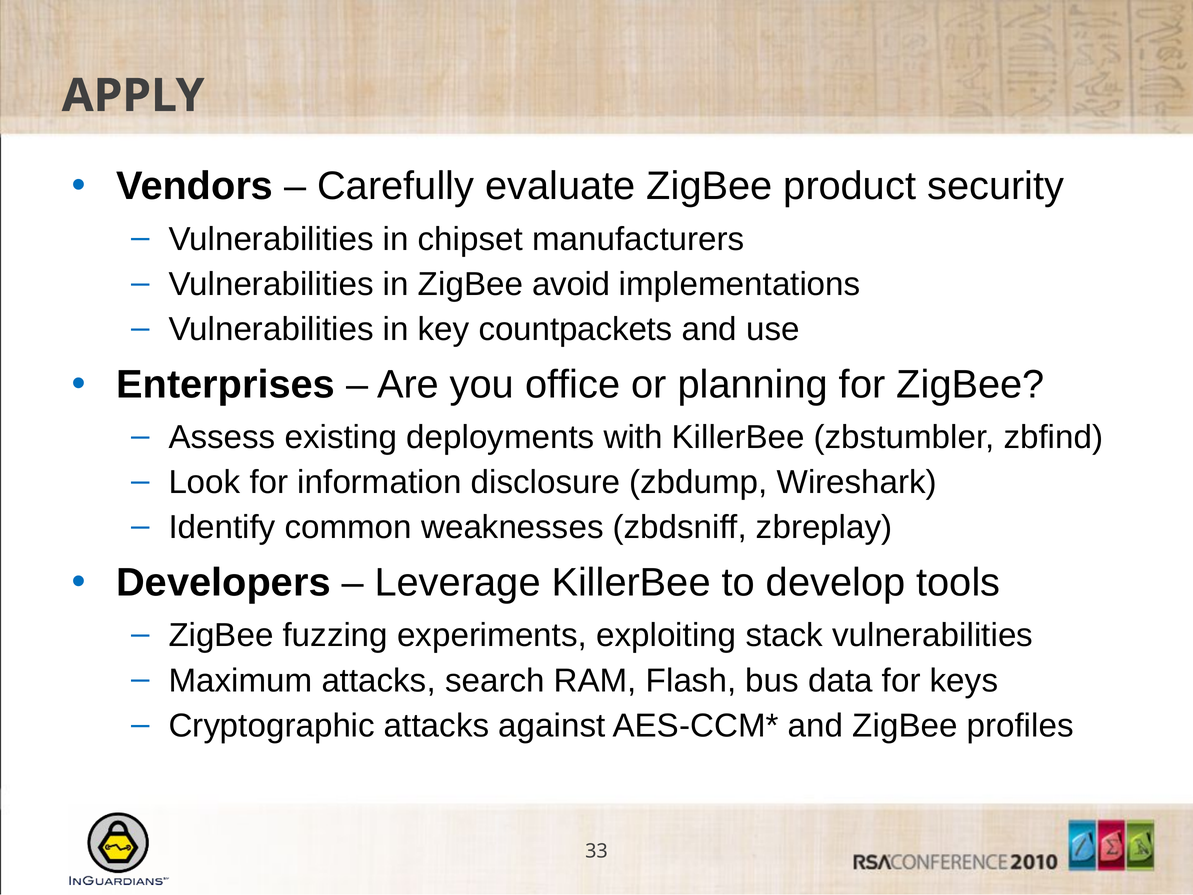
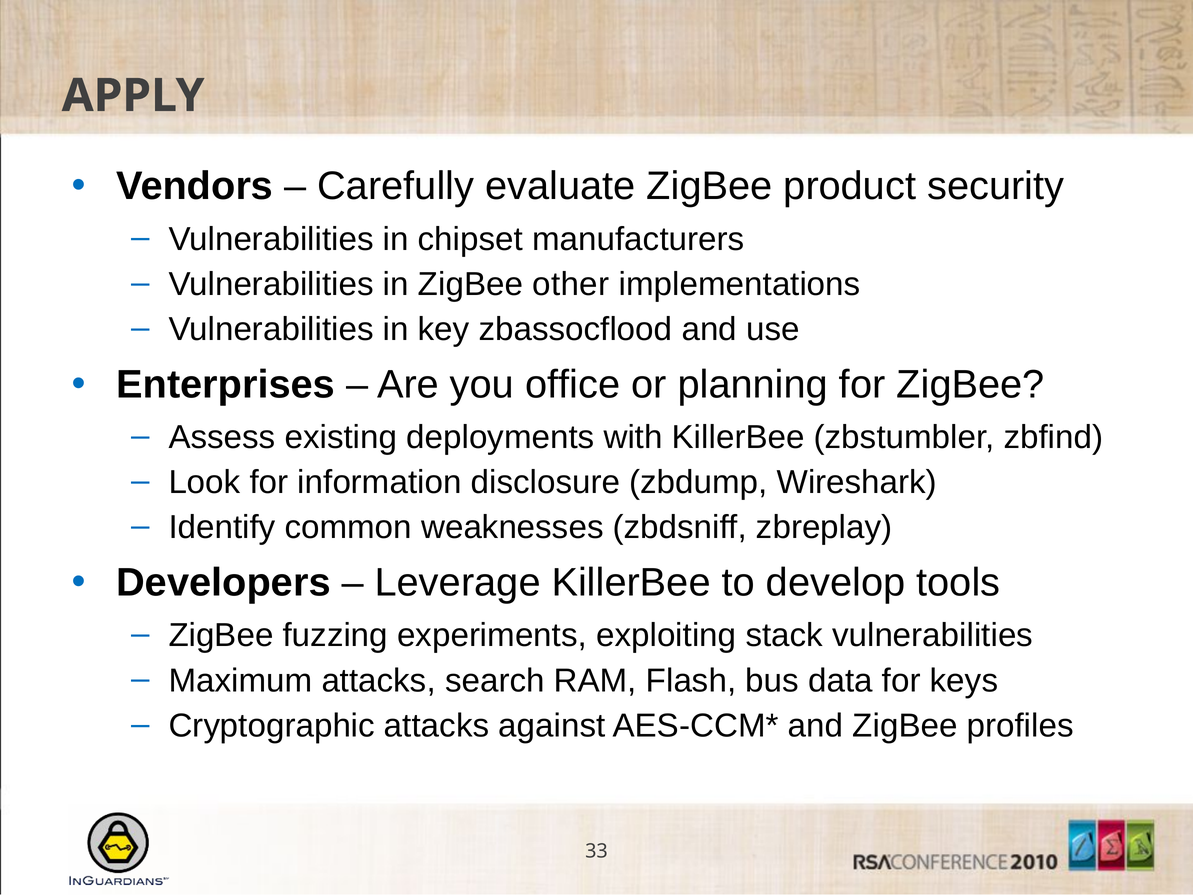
avoid: avoid -> other
countpackets: countpackets -> zbassocflood
